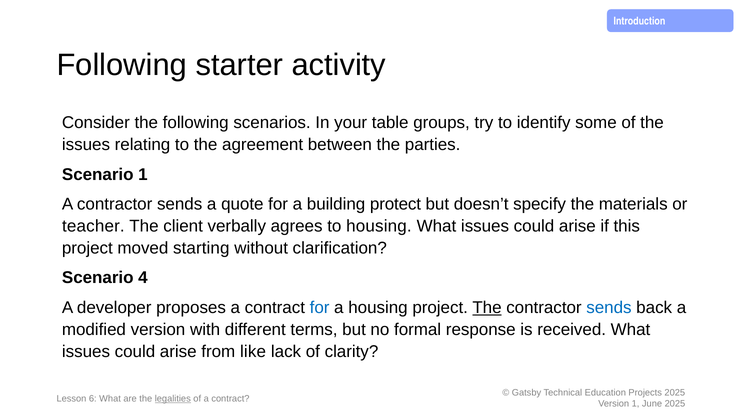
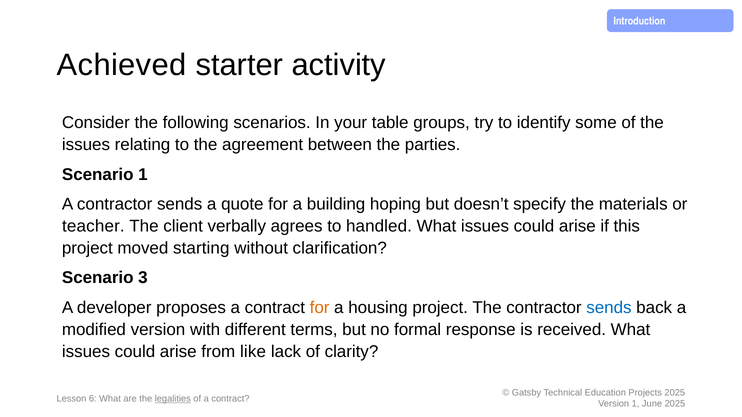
Following at (122, 65): Following -> Achieved
protect: protect -> hoping
to housing: housing -> handled
4: 4 -> 3
for at (320, 308) colour: blue -> orange
The at (487, 308) underline: present -> none
